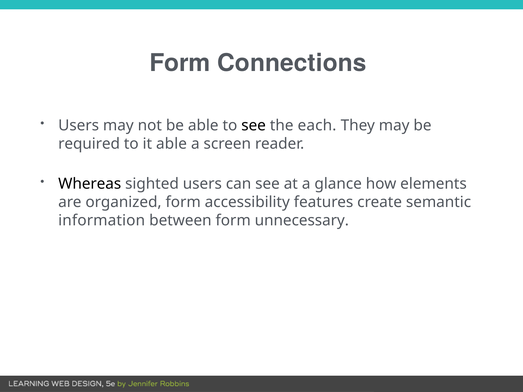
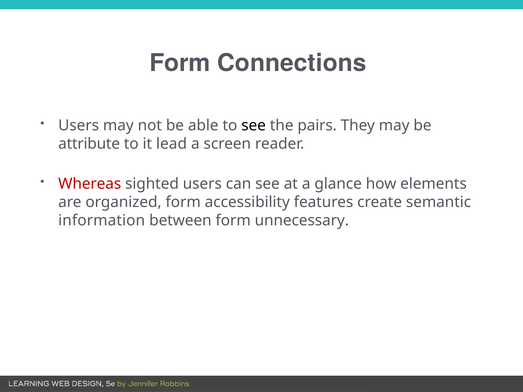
each: each -> pairs
required: required -> attribute
it able: able -> lead
Whereas colour: black -> red
